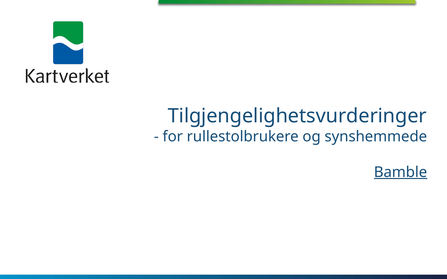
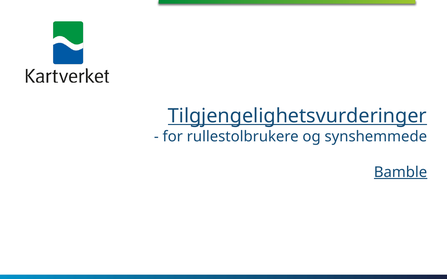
Tilgjengelighetsvurderinger underline: none -> present
